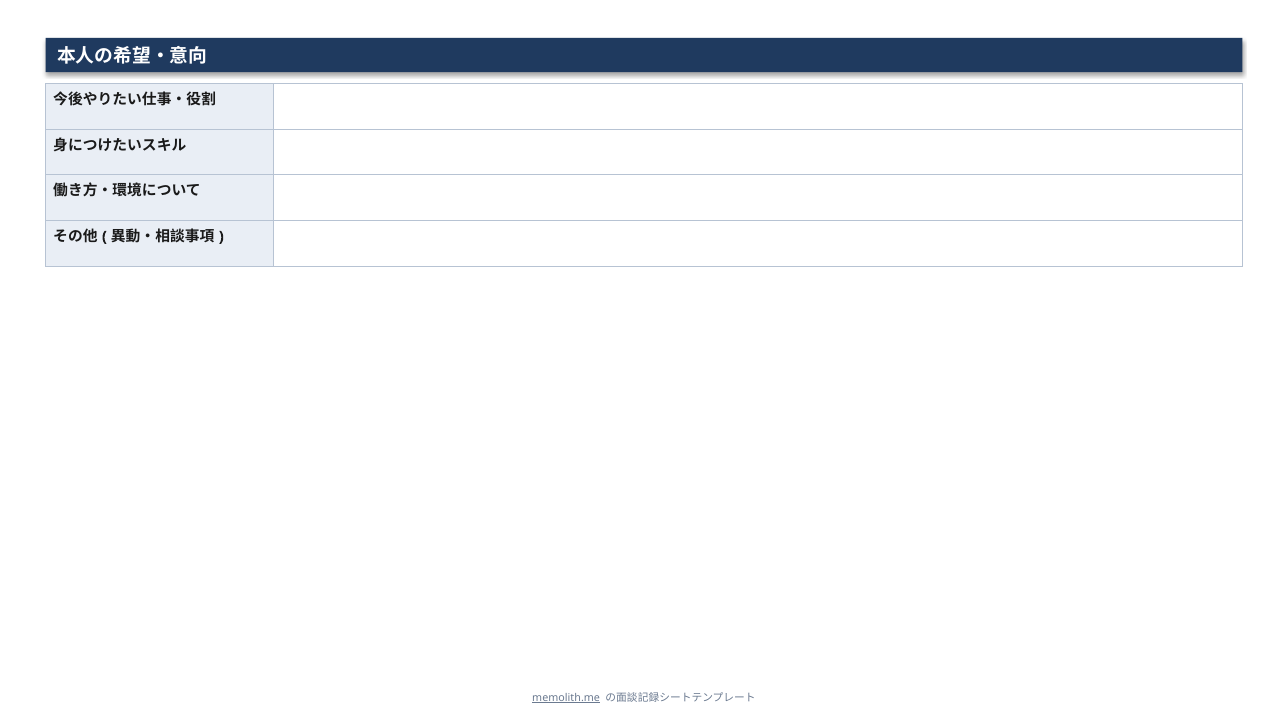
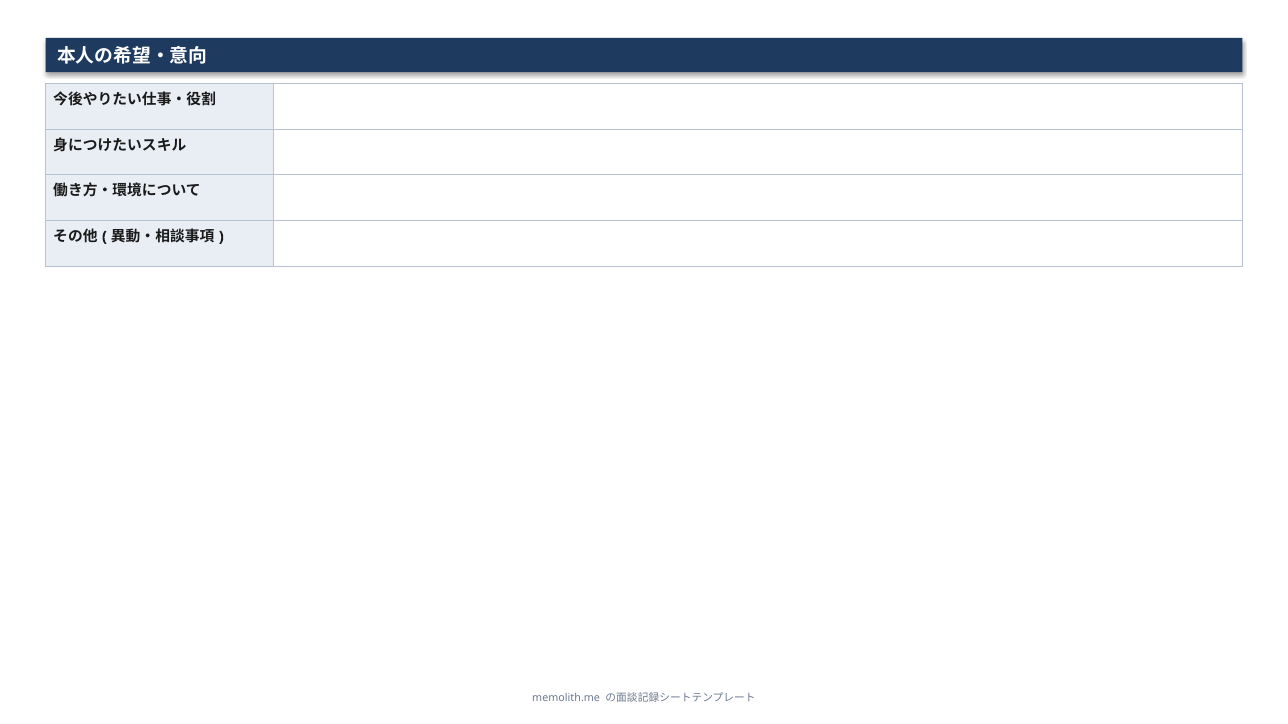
memolith.me underline: present -> none
